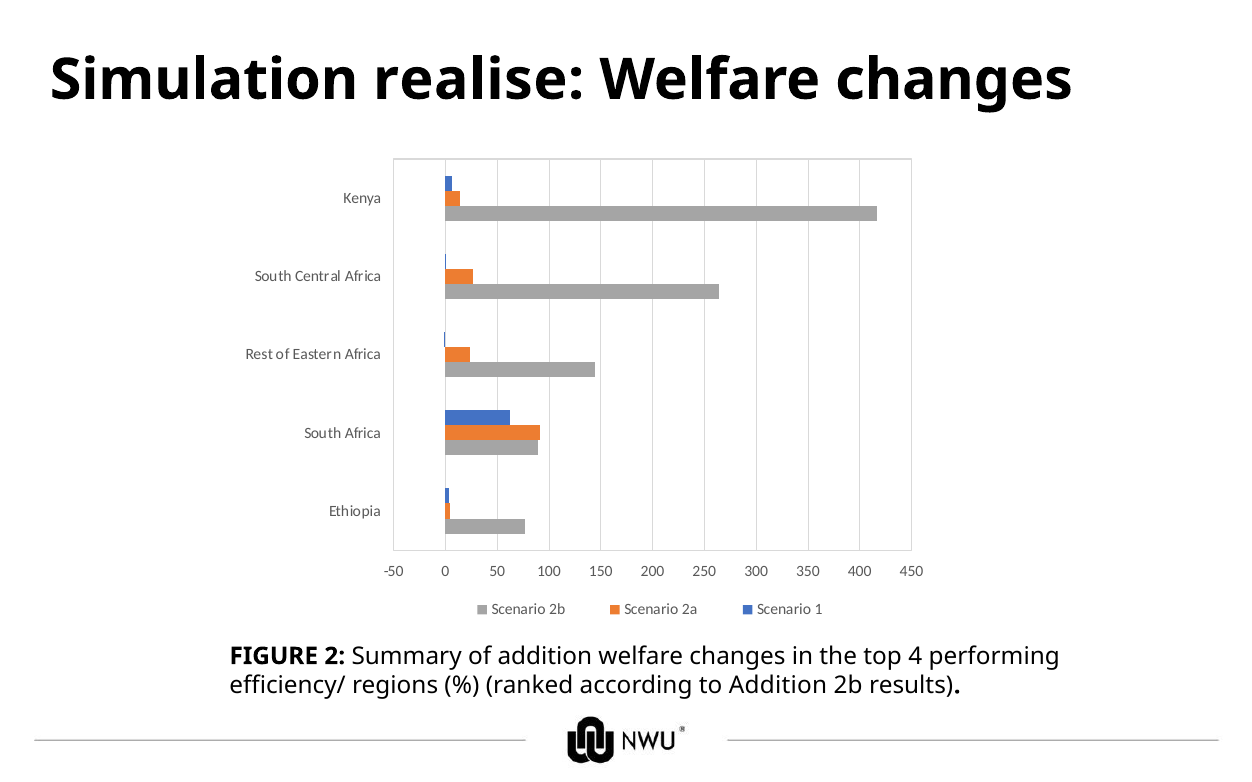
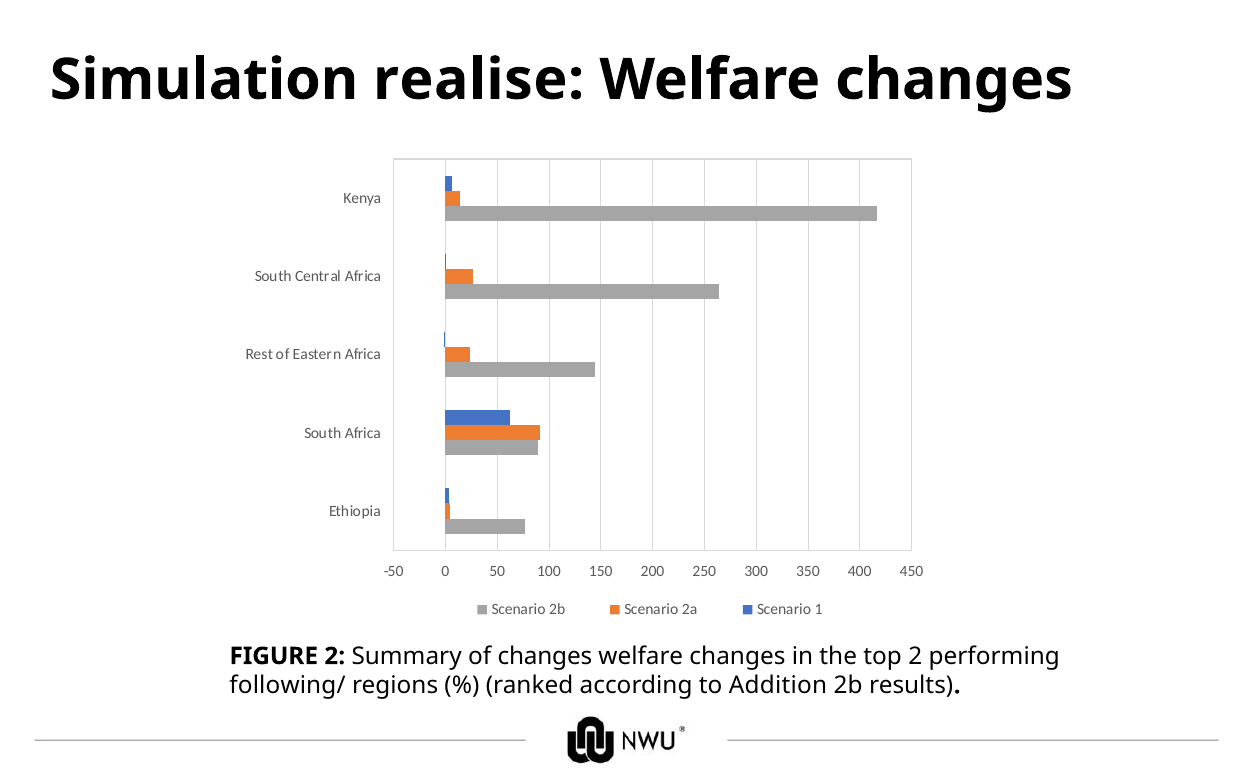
of addition: addition -> changes
top 4: 4 -> 2
efficiency/: efficiency/ -> following/
